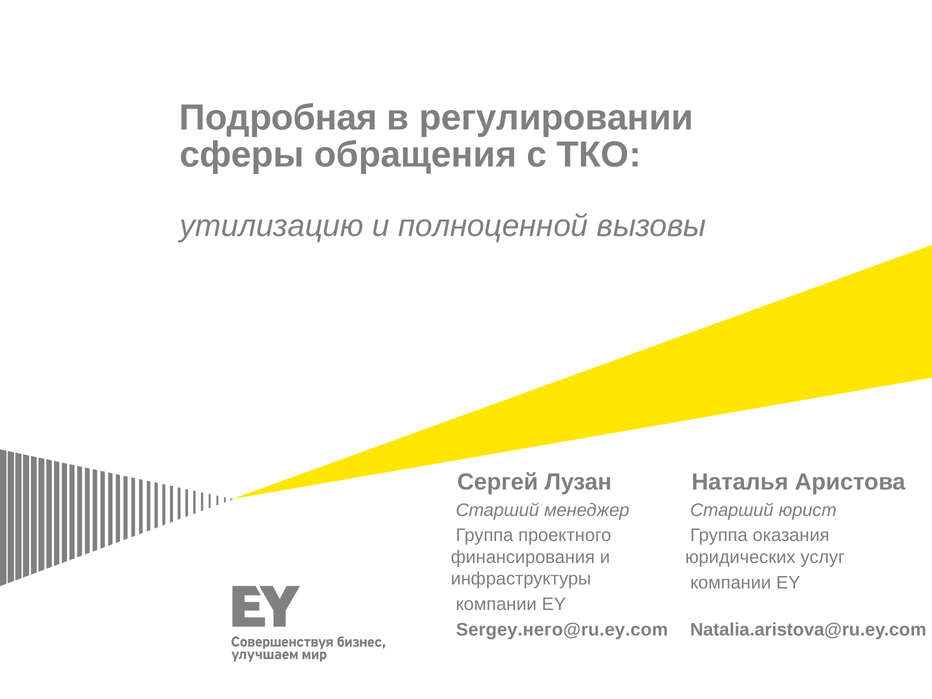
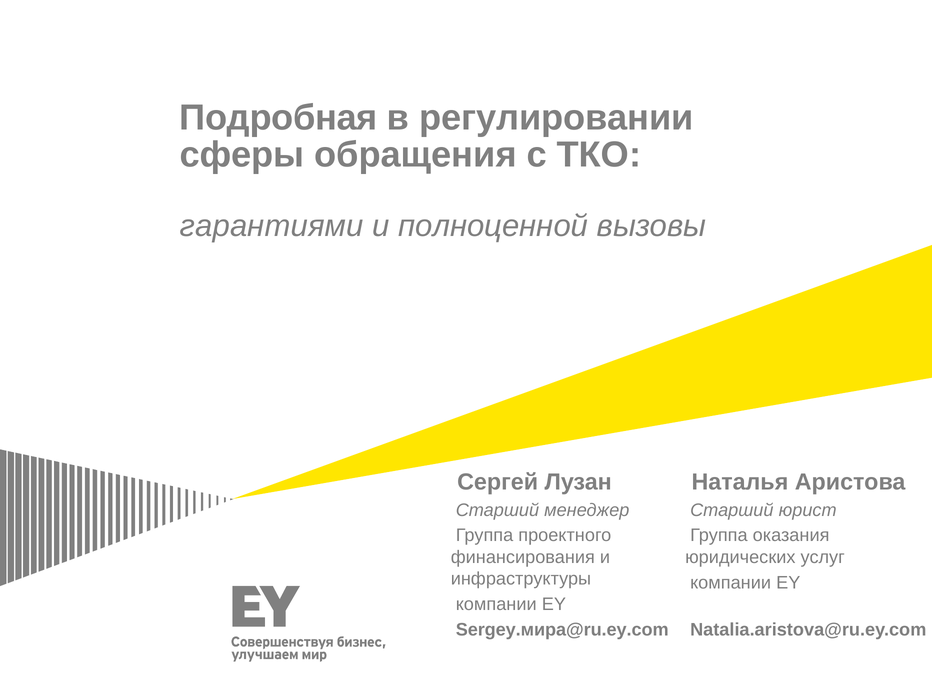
утилизацию: утилизацию -> гарантиями
Sergey.него@ru.ey.com: Sergey.него@ru.ey.com -> Sergey.мира@ru.ey.com
